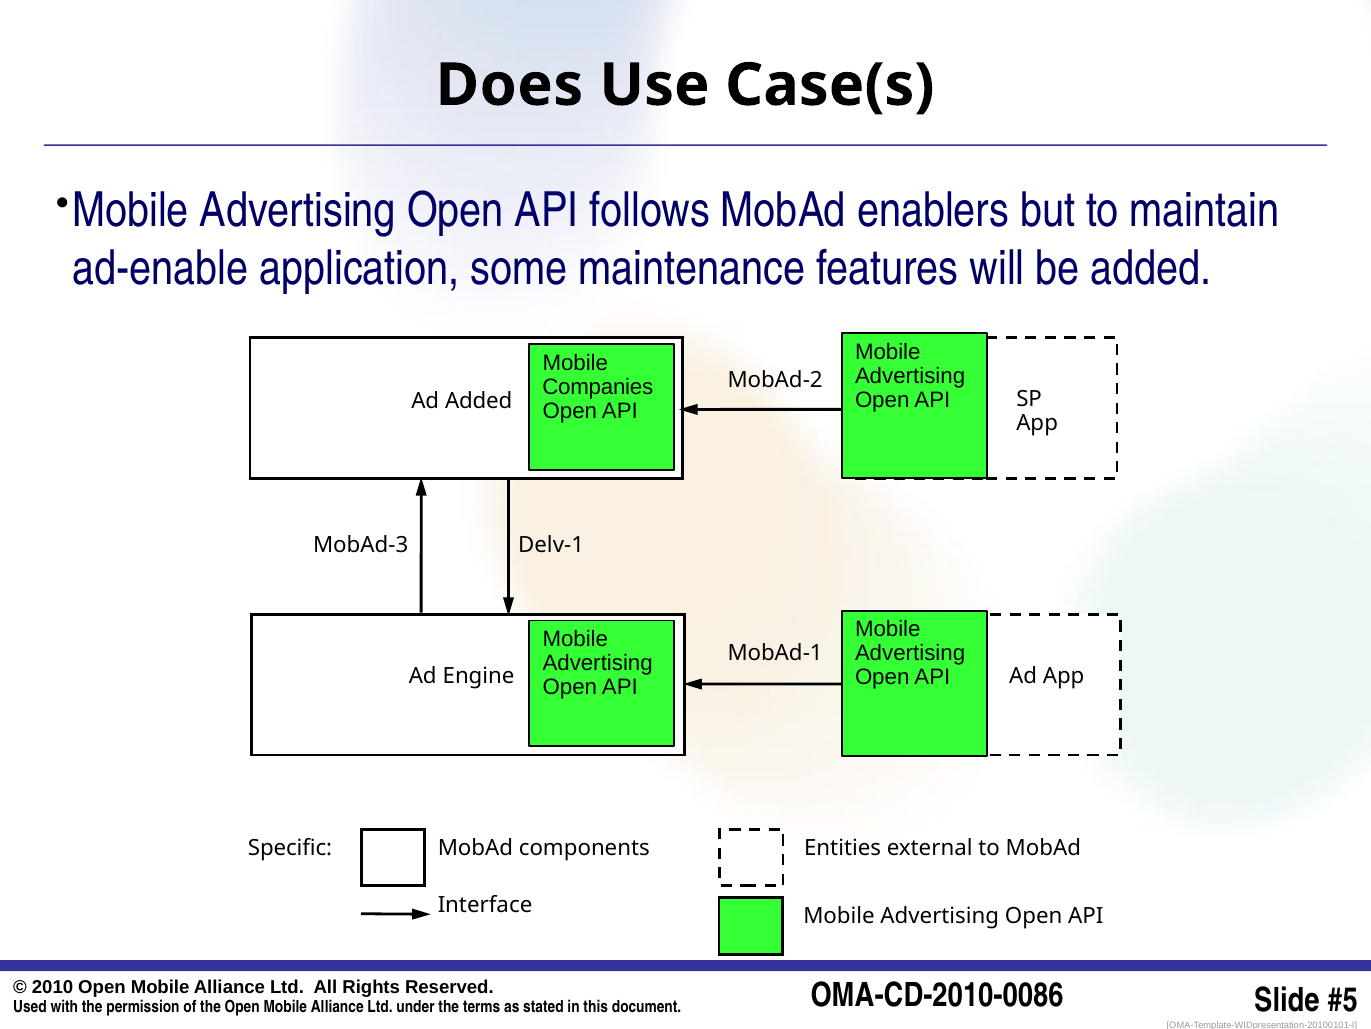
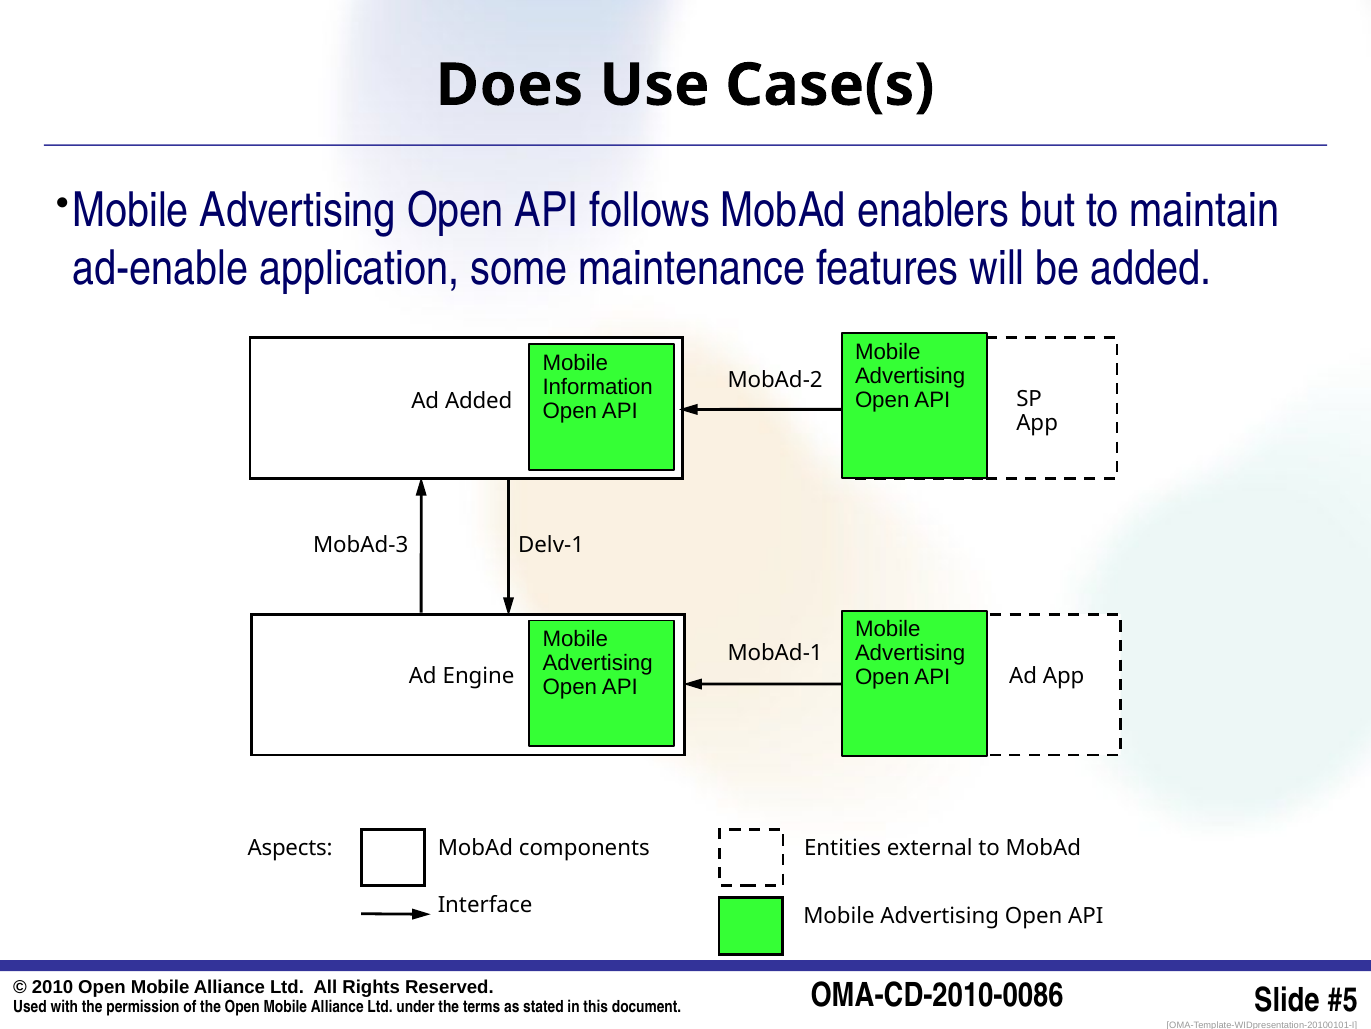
Companies: Companies -> Information
Specific: Specific -> Aspects
